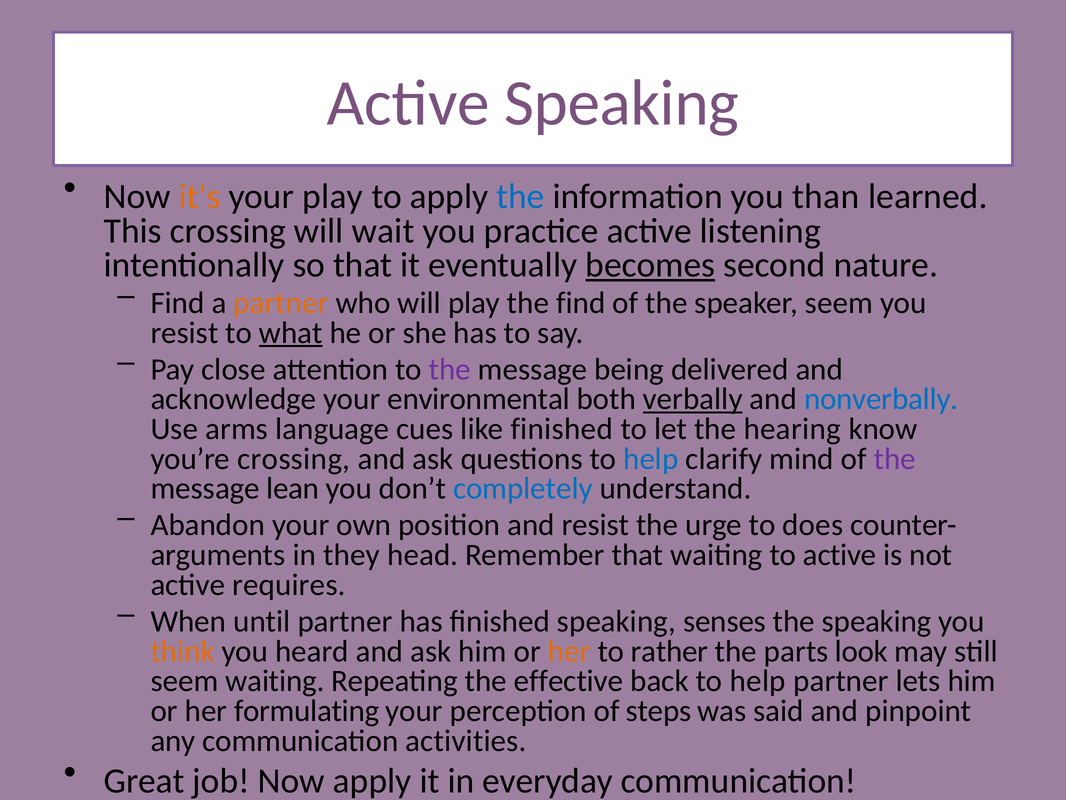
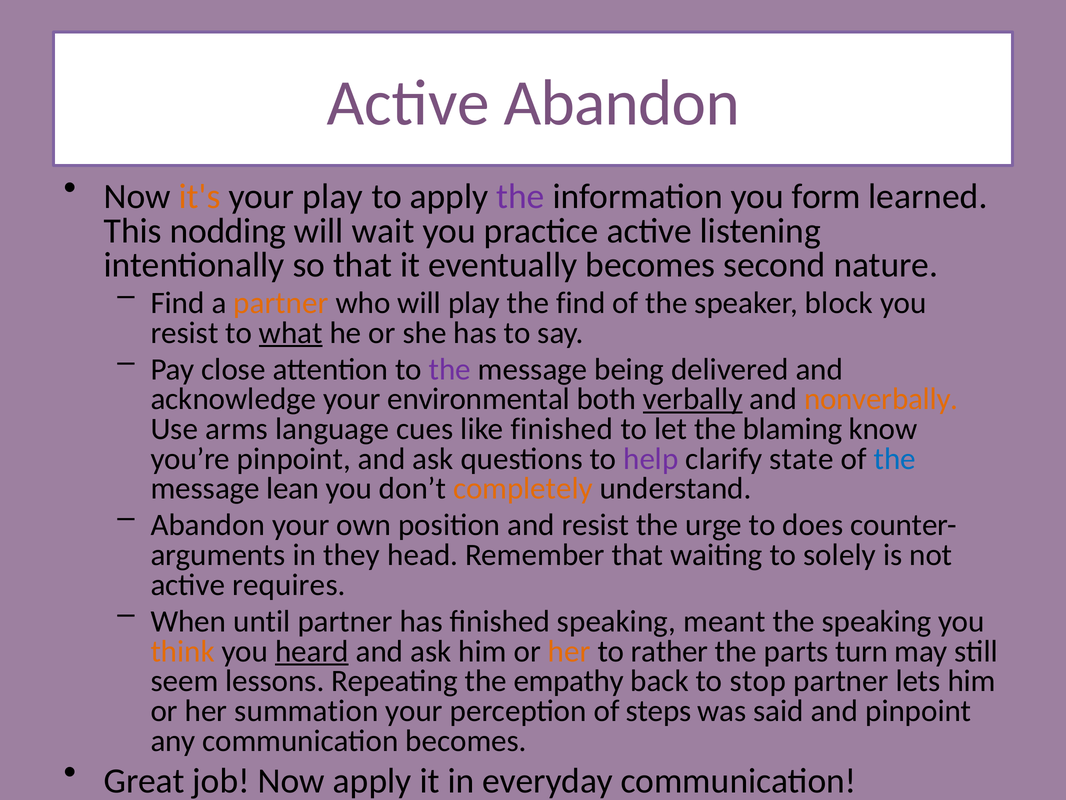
Active Speaking: Speaking -> Abandon
the at (521, 197) colour: blue -> purple
than: than -> form
This crossing: crossing -> nodding
becomes at (650, 265) underline: present -> none
speaker seem: seem -> block
nonverbally colour: blue -> orange
hearing: hearing -> blaming
you’re crossing: crossing -> pinpoint
help at (651, 459) colour: blue -> purple
mind: mind -> state
the at (895, 459) colour: purple -> blue
completely colour: blue -> orange
to active: active -> solely
senses: senses -> meant
heard underline: none -> present
look: look -> turn
seem waiting: waiting -> lessons
effective: effective -> empathy
back to help: help -> stop
formulating: formulating -> summation
communication activities: activities -> becomes
